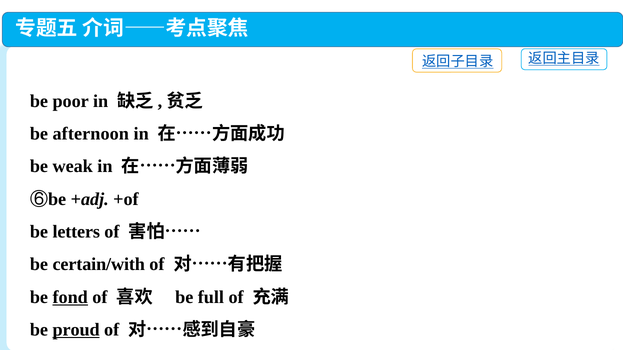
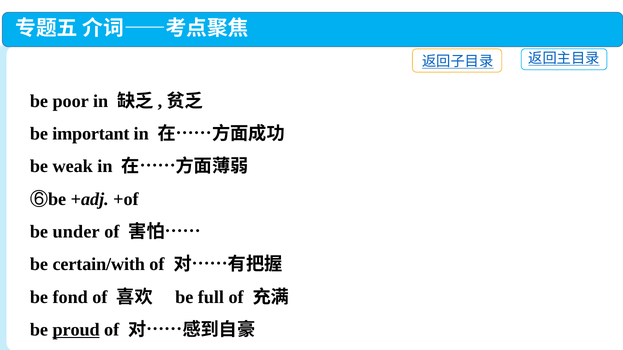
afternoon: afternoon -> important
letters: letters -> under
fond underline: present -> none
